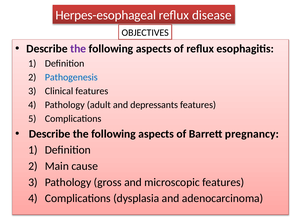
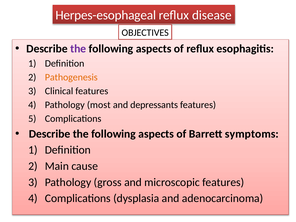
Pathogenesis colour: blue -> orange
adult: adult -> most
pregnancy: pregnancy -> symptoms
